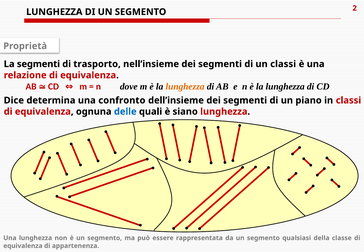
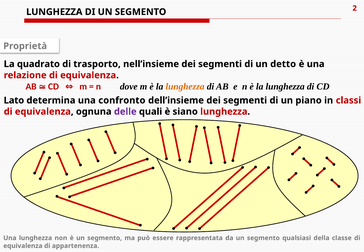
La segmenti: segmenti -> quadrato
un classi: classi -> detto
Dice: Dice -> Lato
delle colour: blue -> purple
